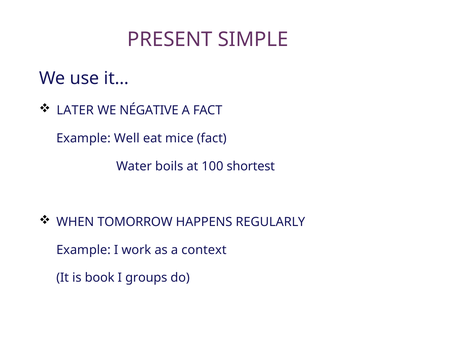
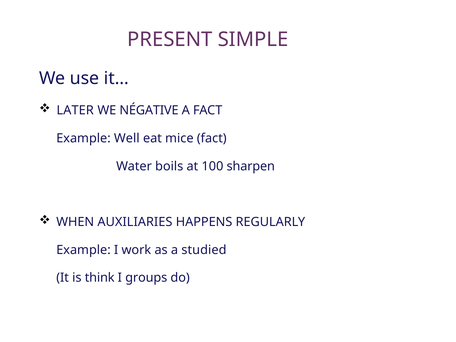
shortest: shortest -> sharpen
TOMORROW: TOMORROW -> AUXILIARIES
context: context -> studied
book: book -> think
